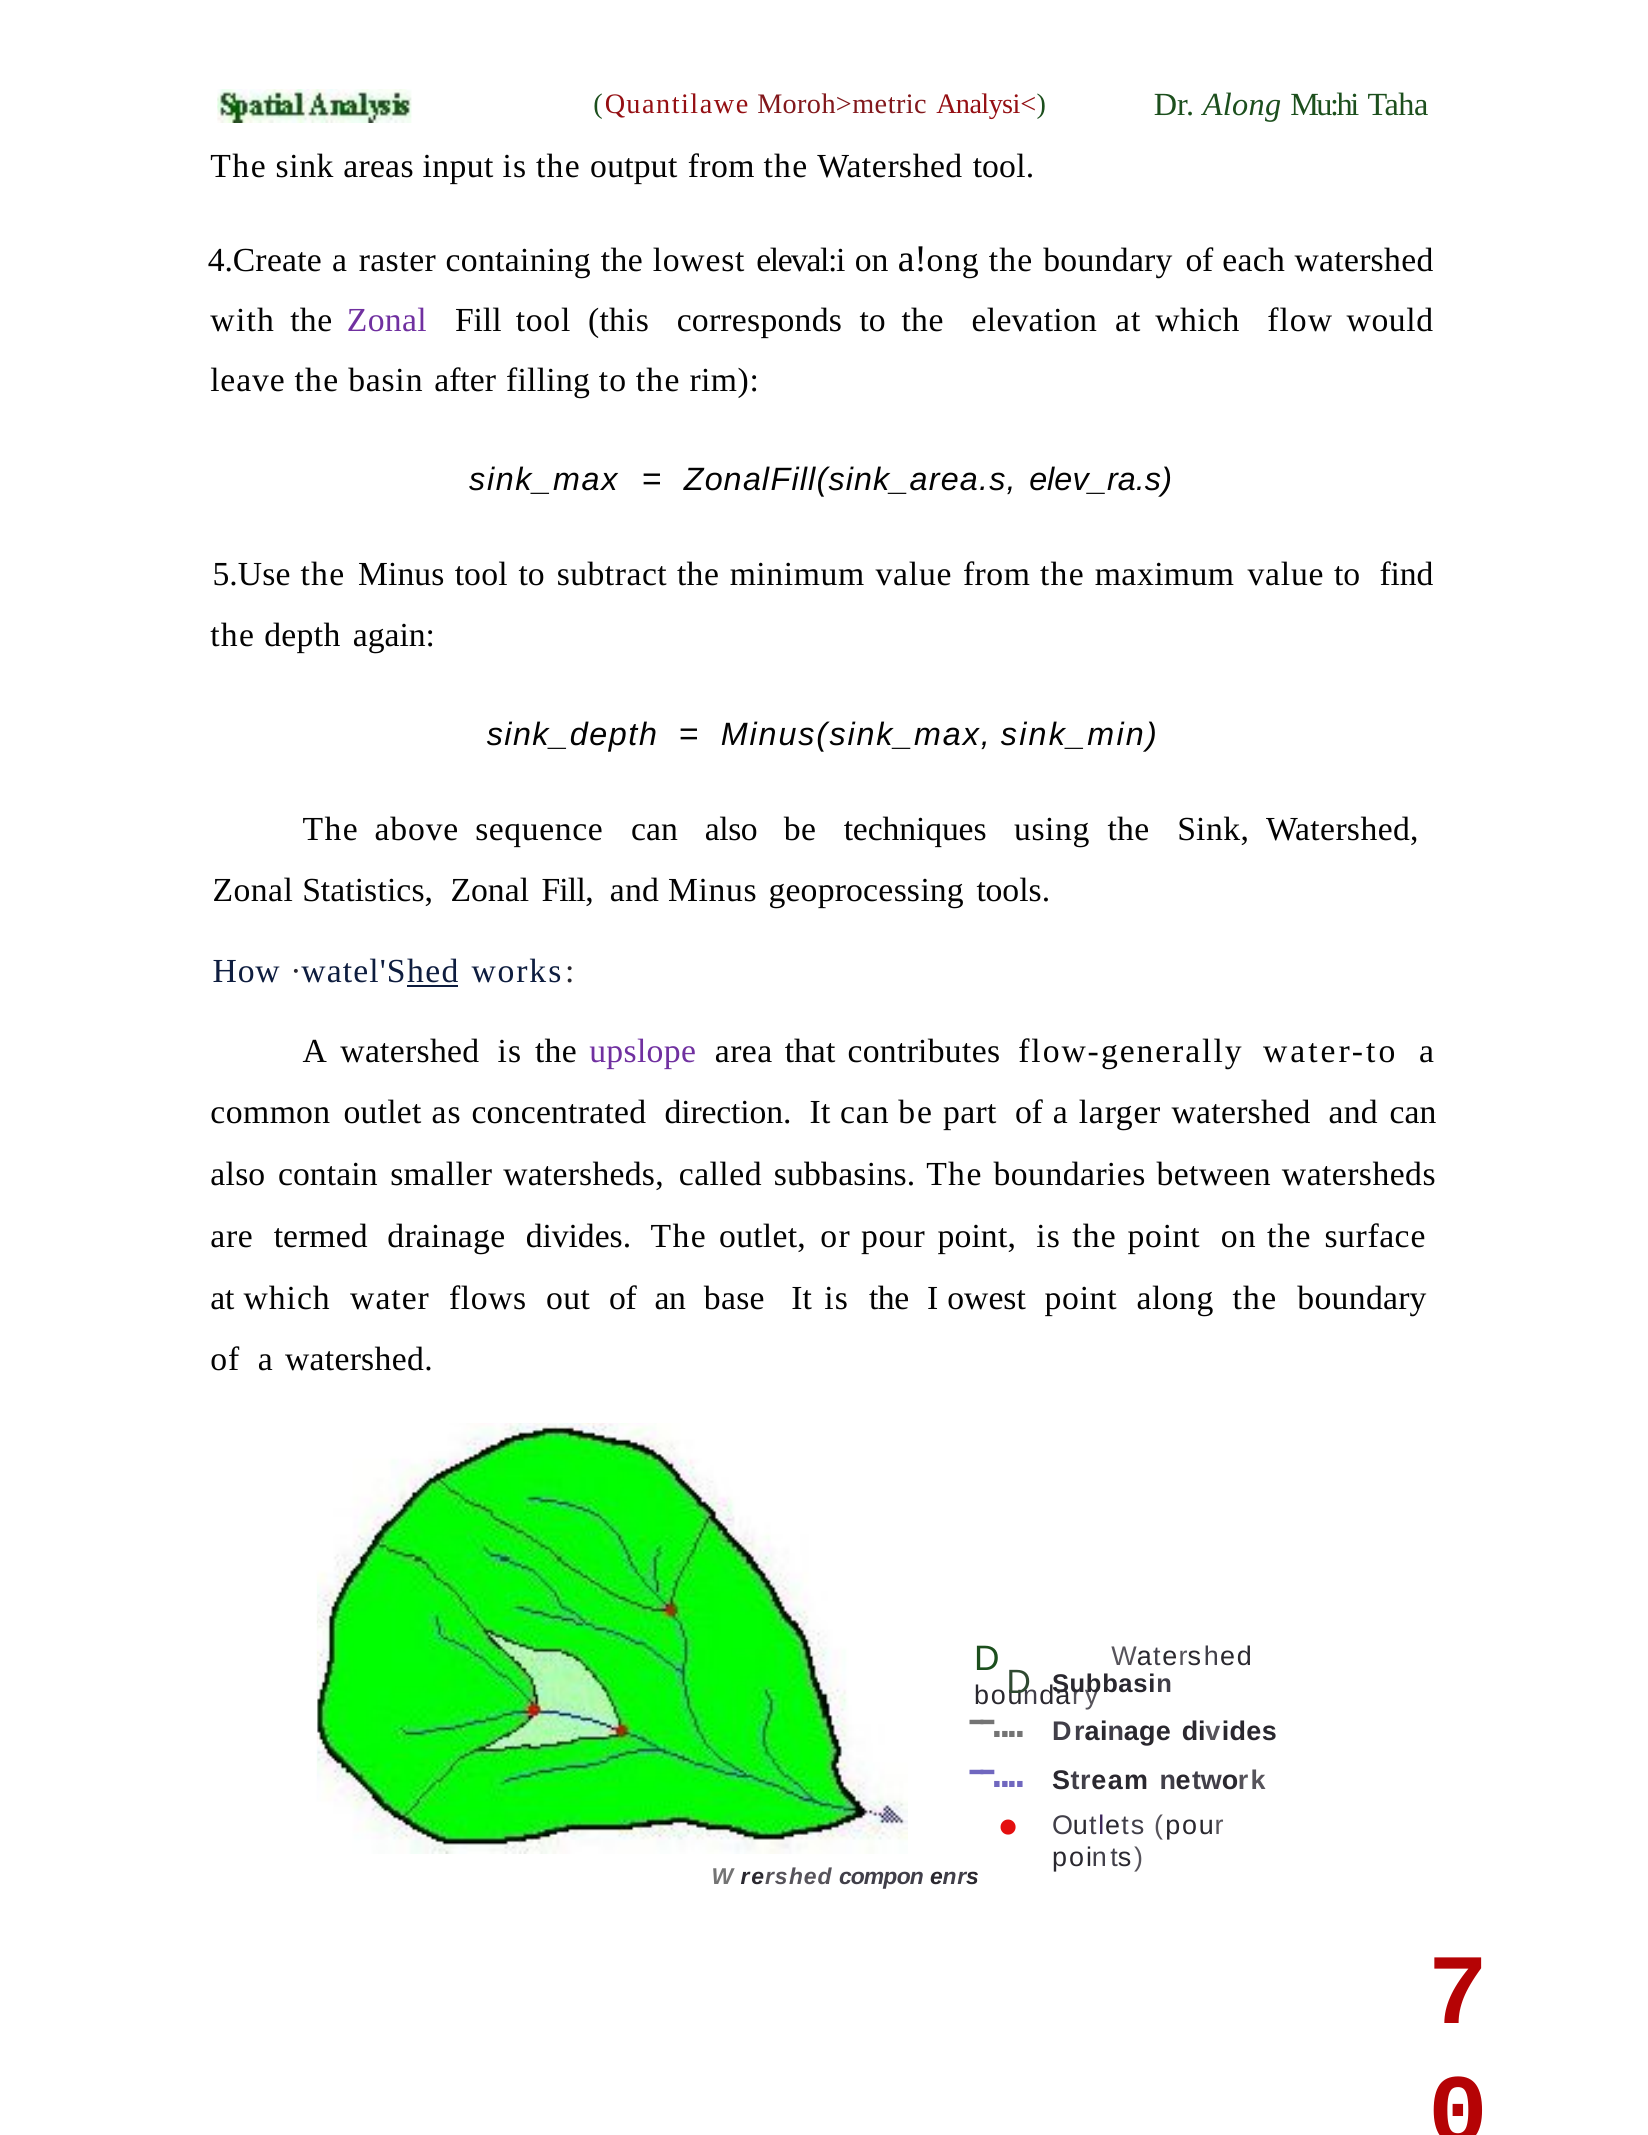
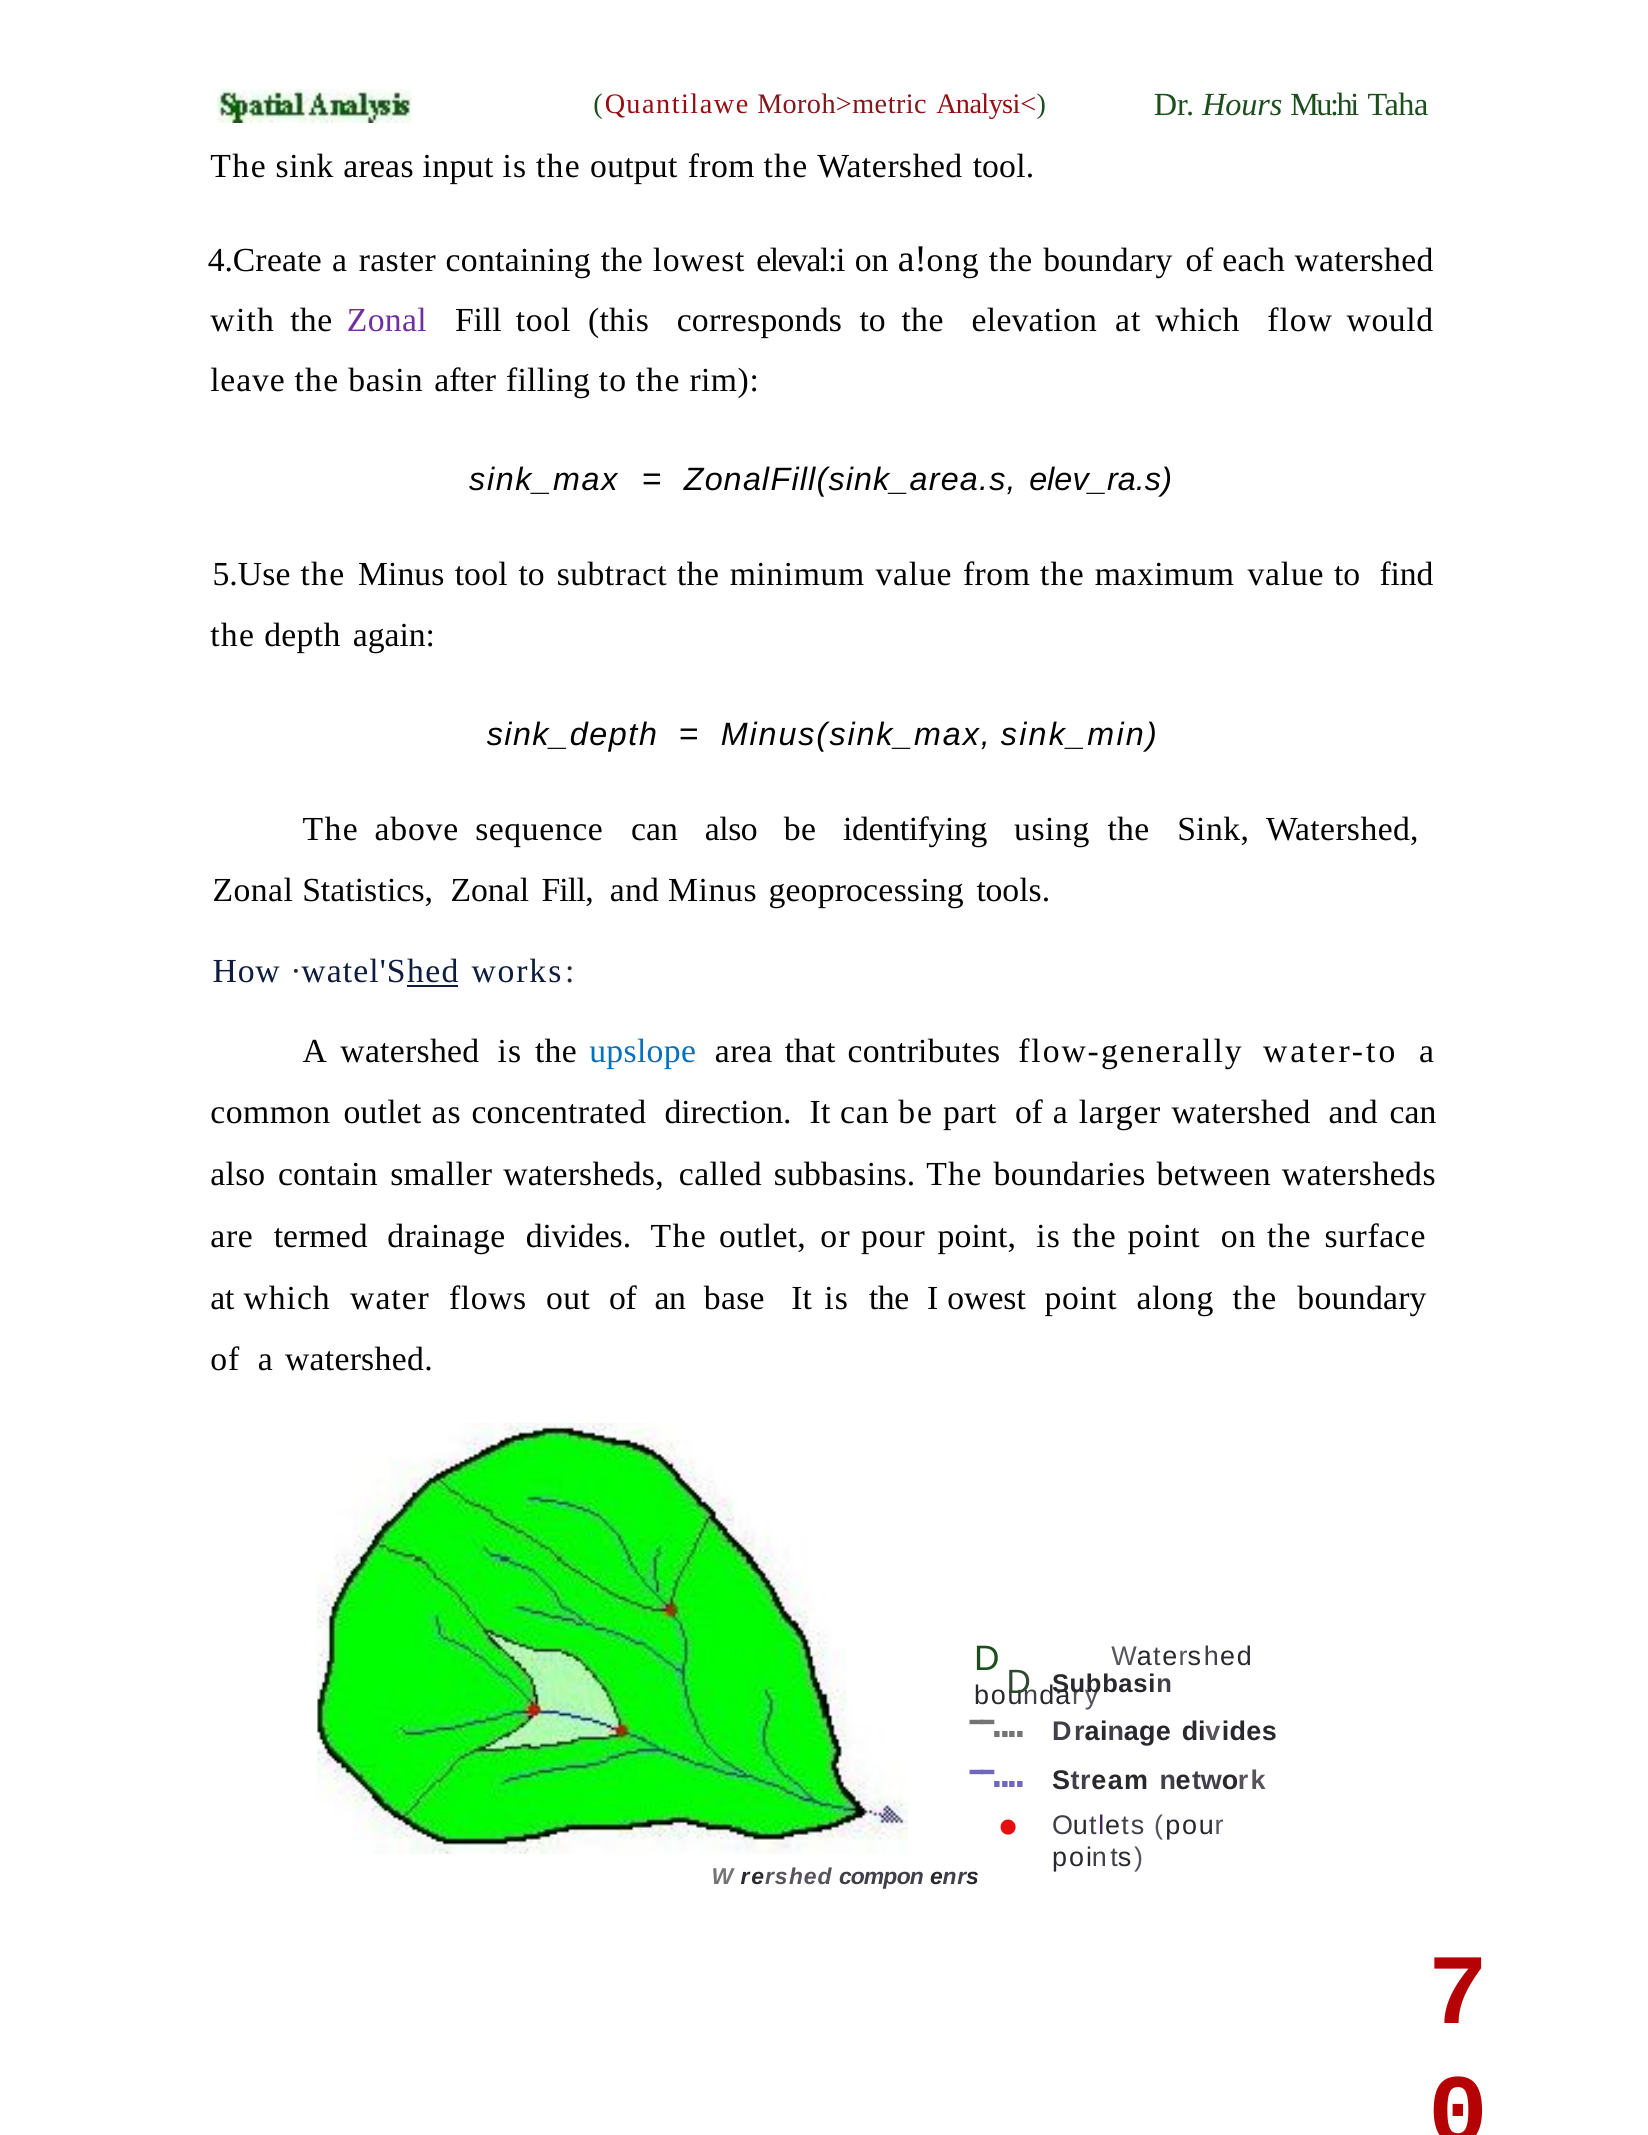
Dr Along: Along -> Hours
techniques: techniques -> identifying
upslope colour: purple -> blue
